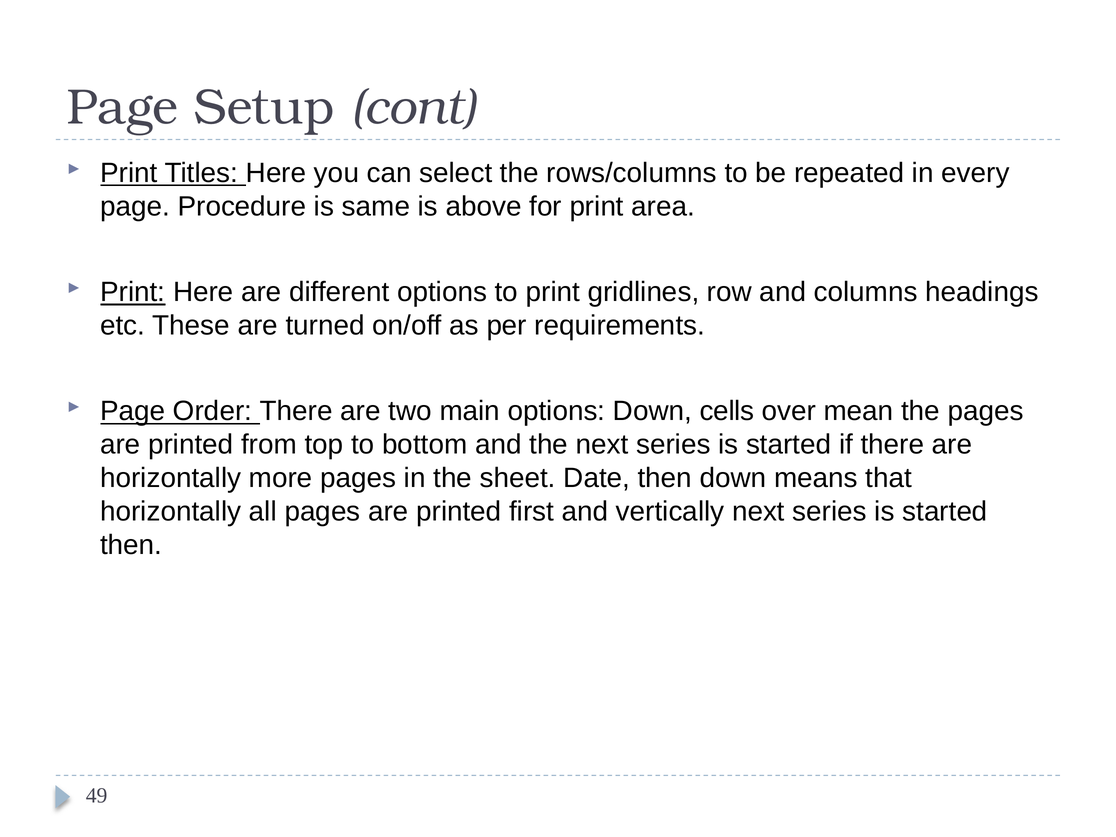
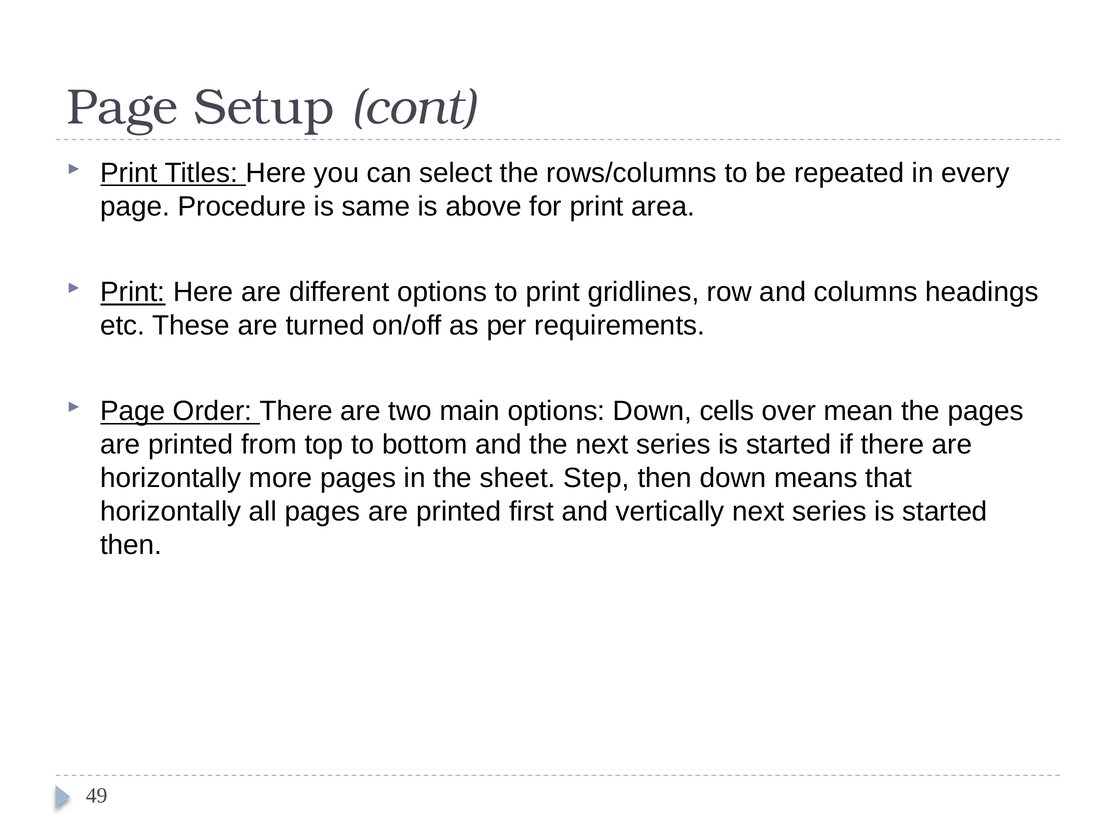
Date: Date -> Step
